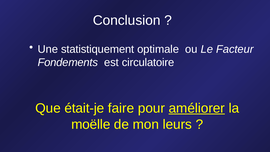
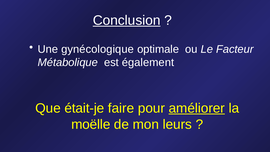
Conclusion underline: none -> present
statistiquement: statistiquement -> gynécologique
Fondements: Fondements -> Métabolique
circulatoire: circulatoire -> également
